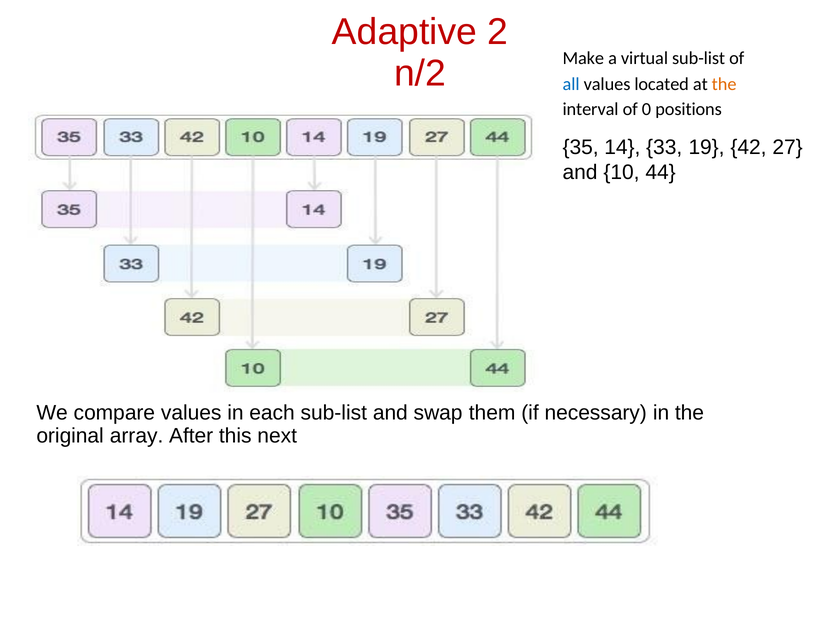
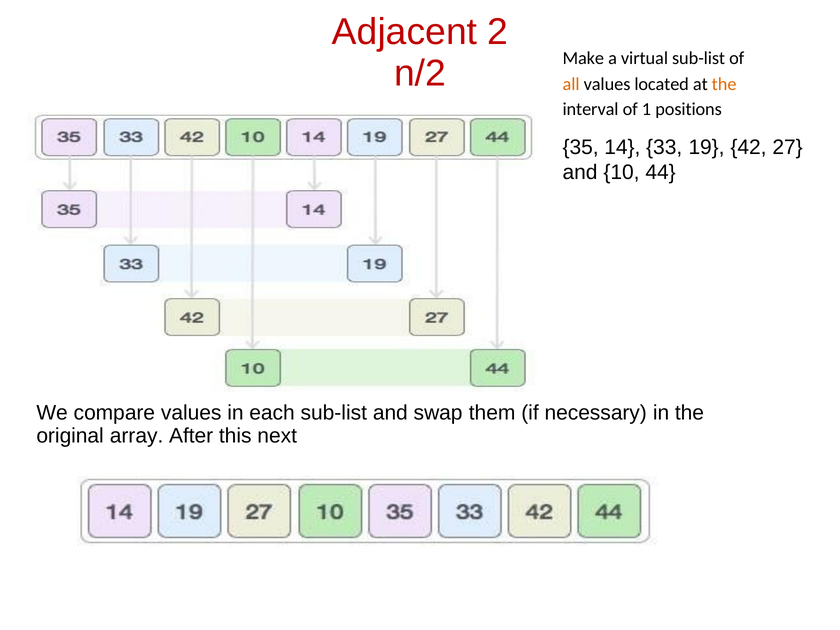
Adaptive: Adaptive -> Adjacent
all colour: blue -> orange
0: 0 -> 1
